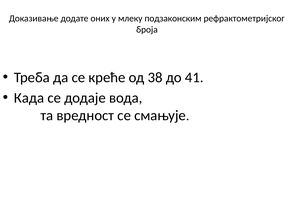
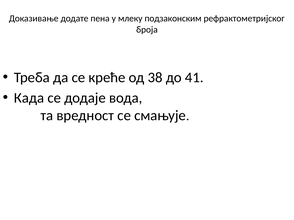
оних: оних -> пена
